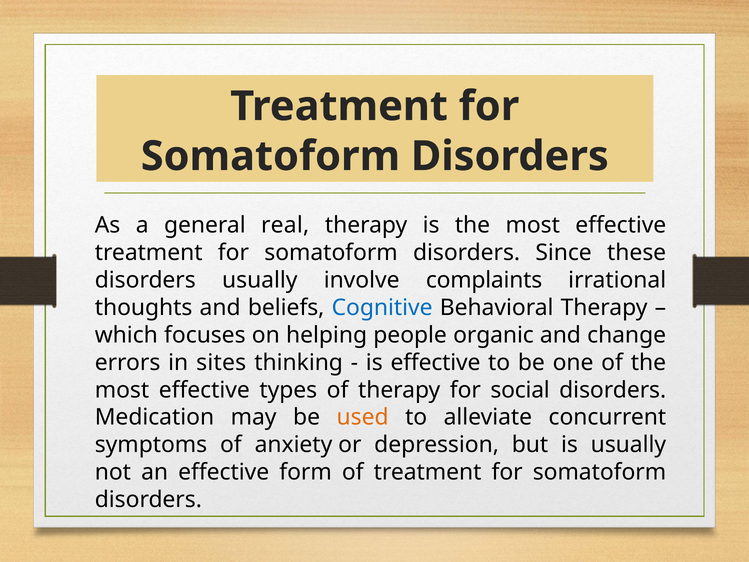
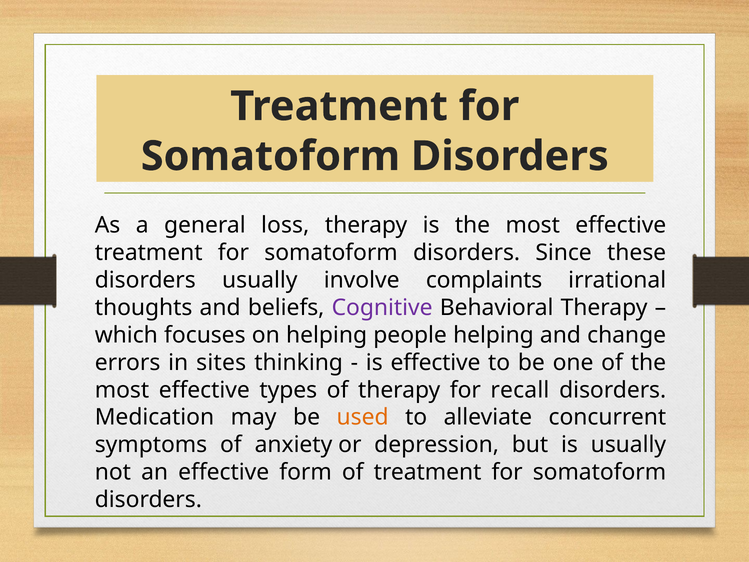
real: real -> loss
Cognitive colour: blue -> purple
people organic: organic -> helping
social: social -> recall
